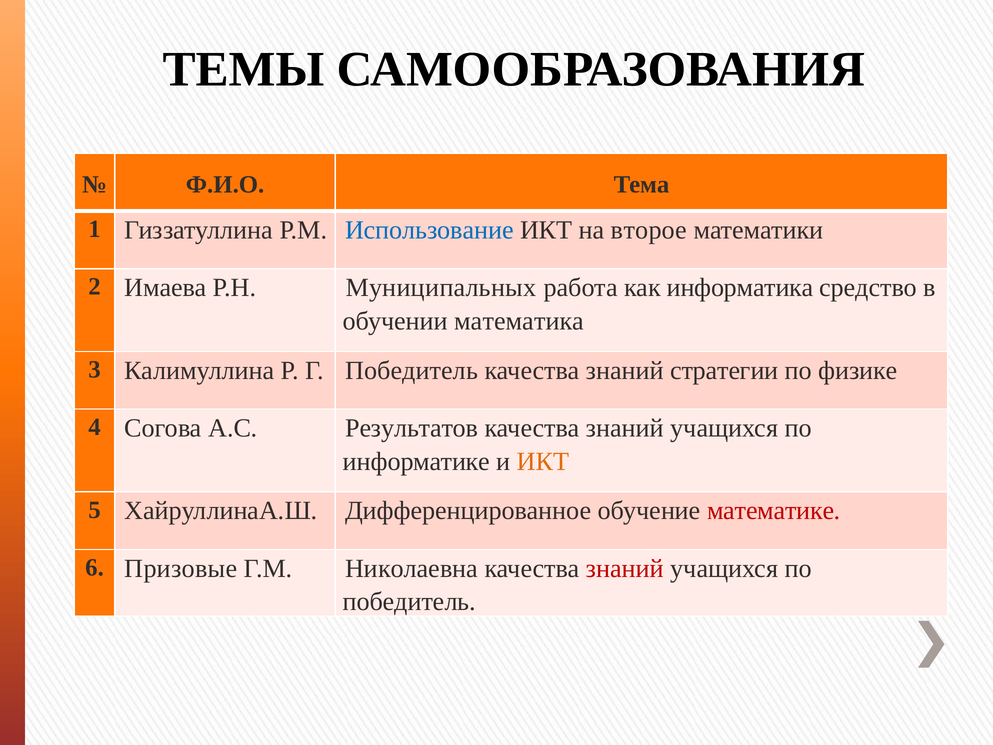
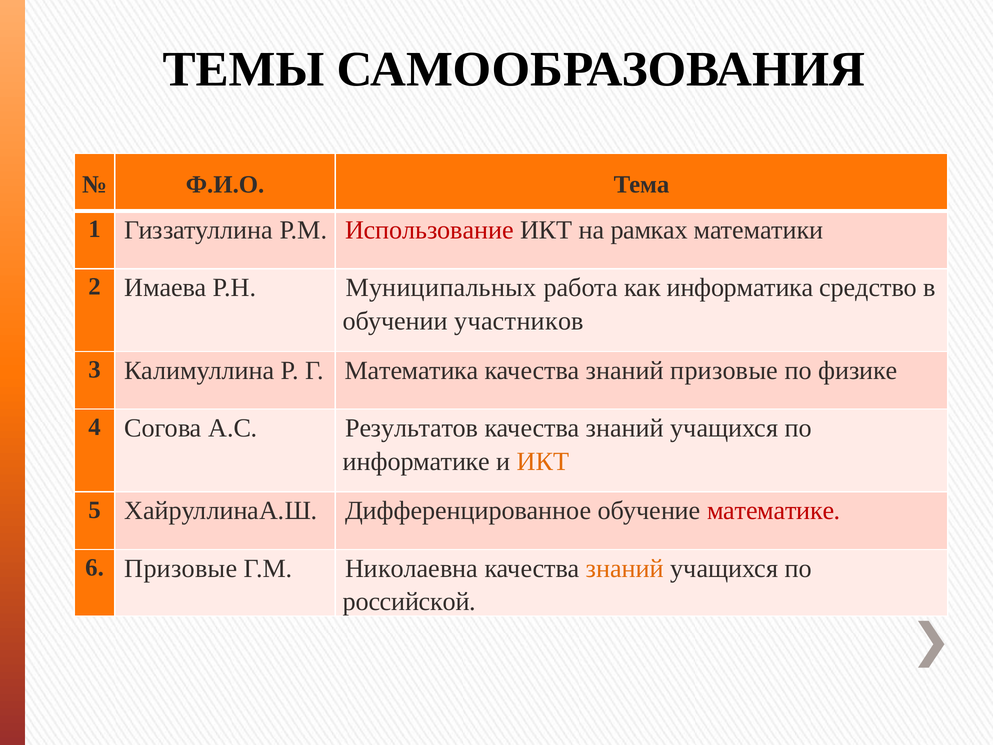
Использование colour: blue -> red
второе: второе -> рамках
математика: математика -> участников
Г Победитель: Победитель -> Математика
знаний стратегии: стратегии -> призовые
знаний at (625, 568) colour: red -> orange
победитель at (409, 602): победитель -> российской
